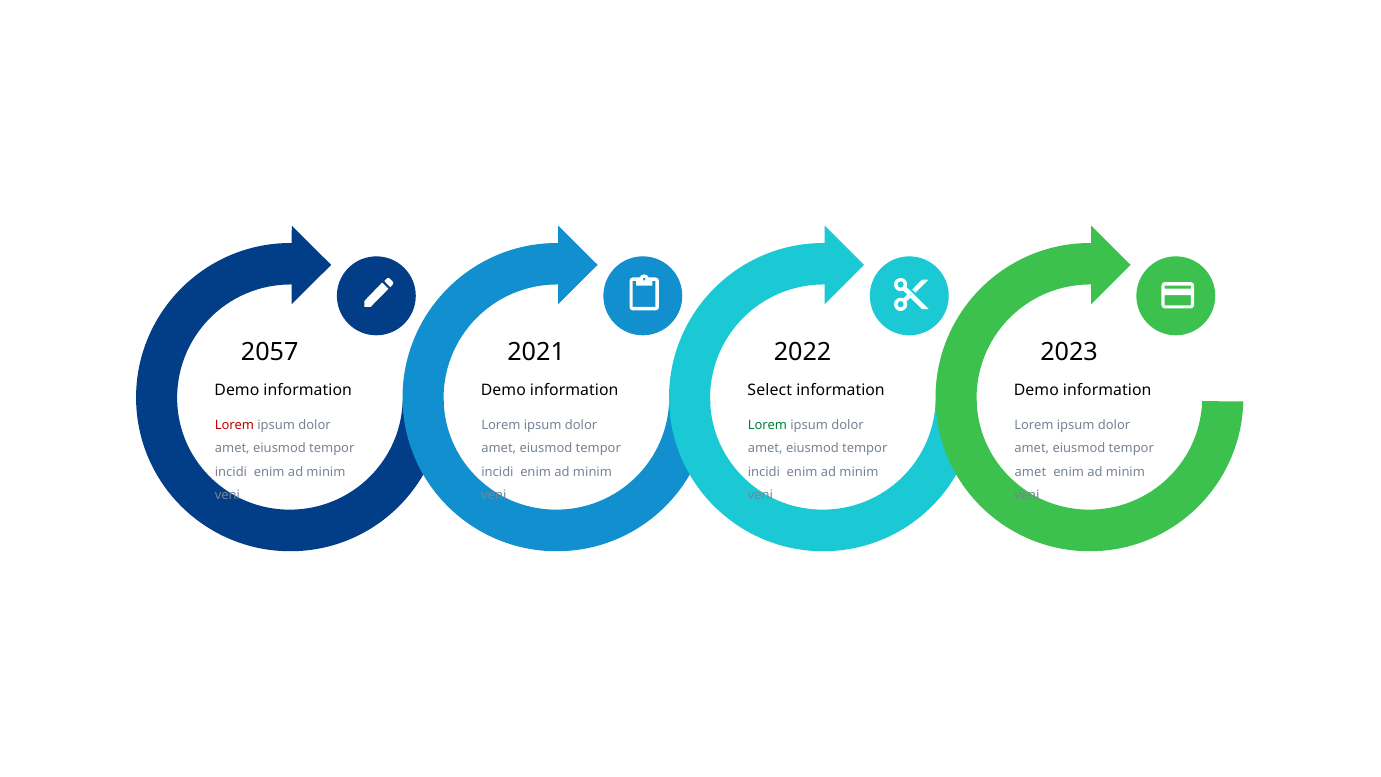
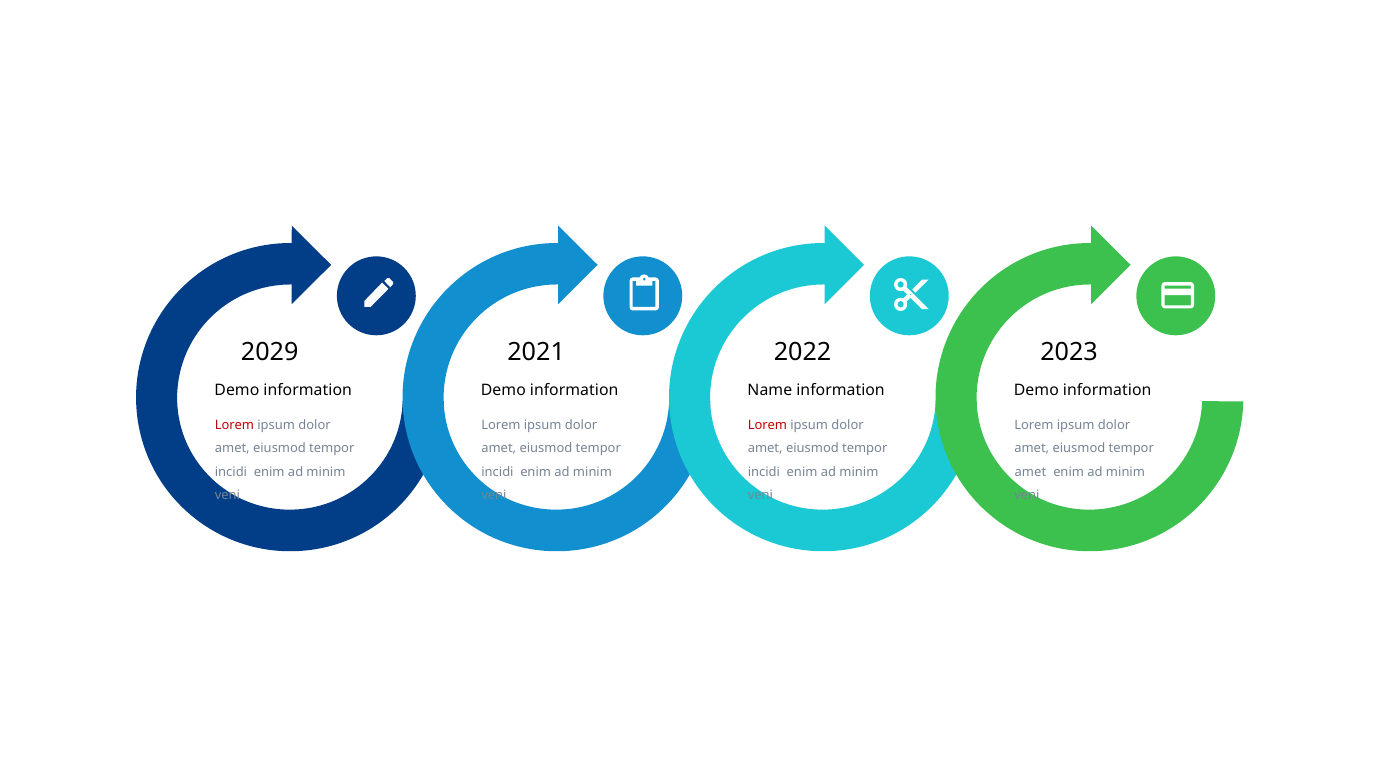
2057: 2057 -> 2029
Select: Select -> Name
Lorem at (767, 425) colour: green -> red
